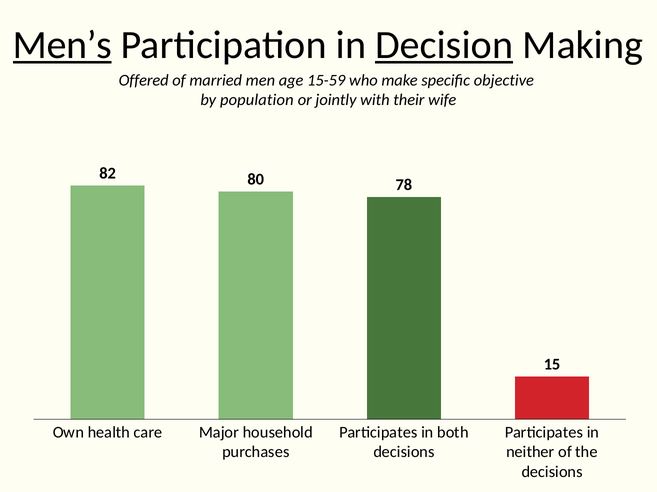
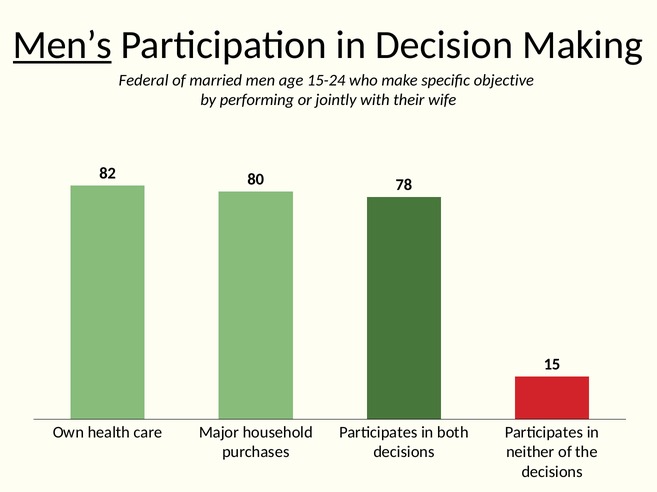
Decision underline: present -> none
Offered: Offered -> Federal
15-59: 15-59 -> 15-24
population: population -> performing
